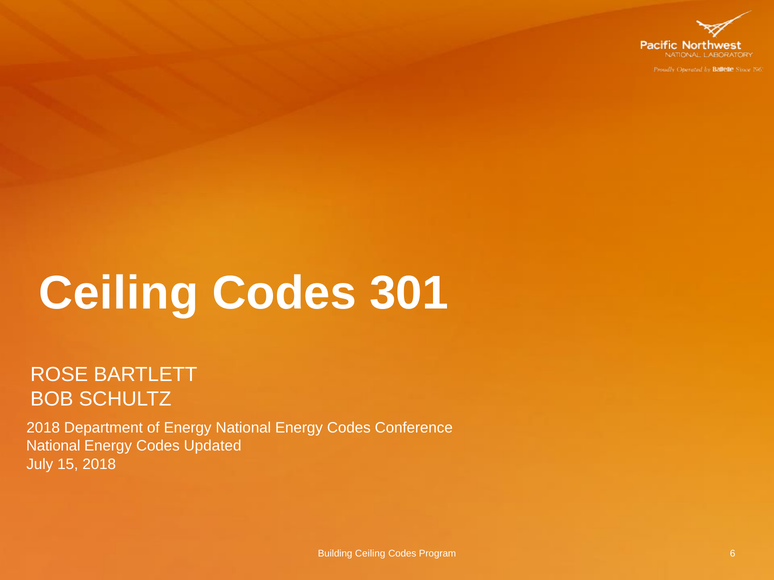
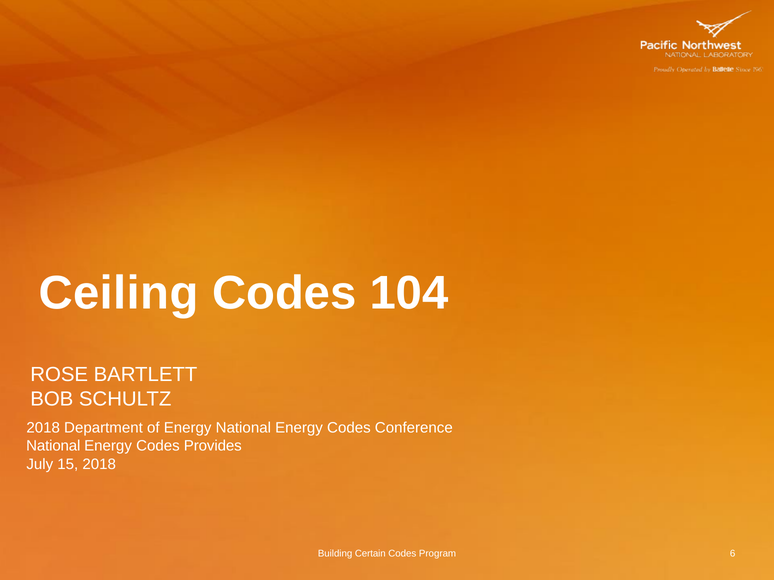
301: 301 -> 104
Updated: Updated -> Provides
Building Ceiling: Ceiling -> Certain
